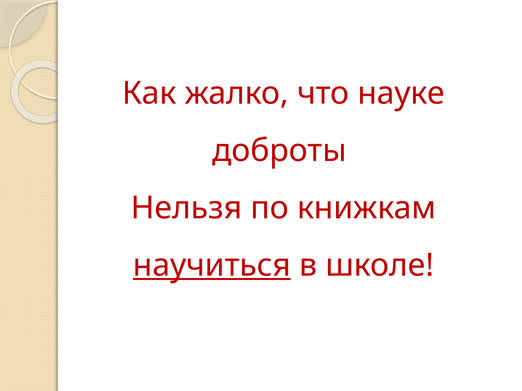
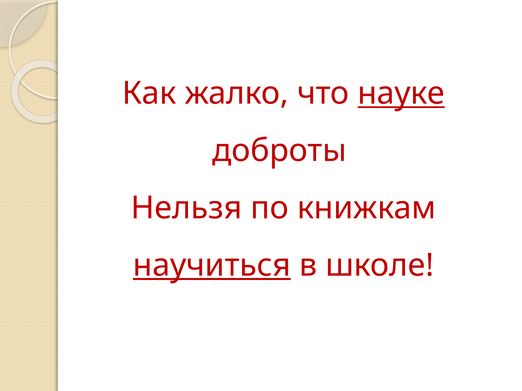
науке underline: none -> present
